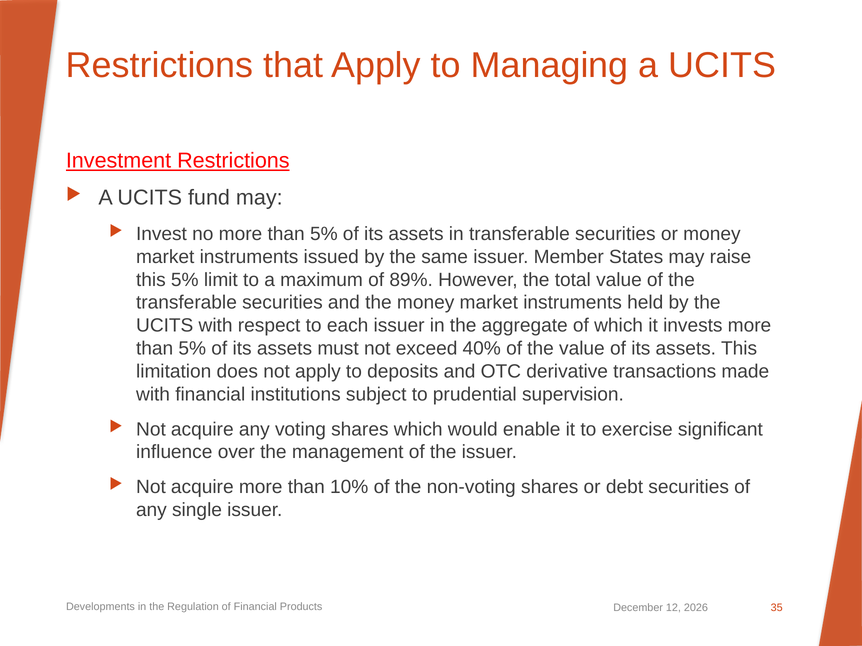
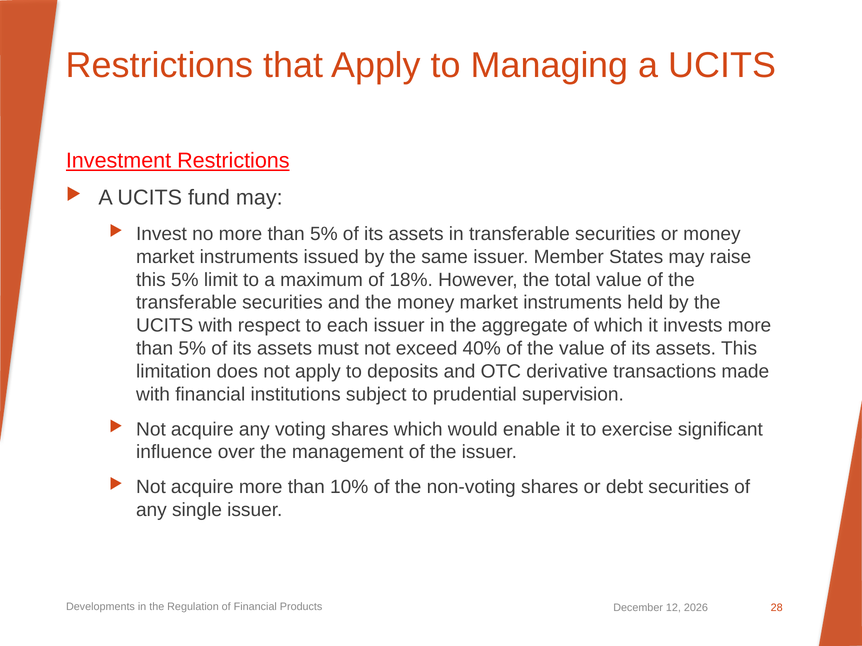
89%: 89% -> 18%
35: 35 -> 28
